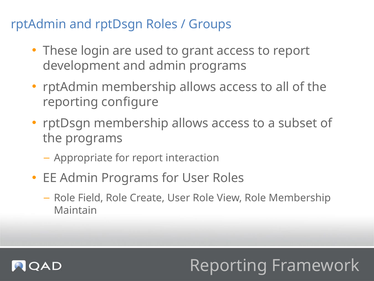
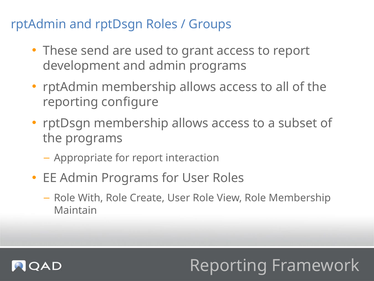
login: login -> send
Field: Field -> With
